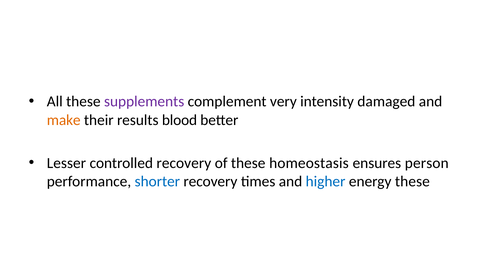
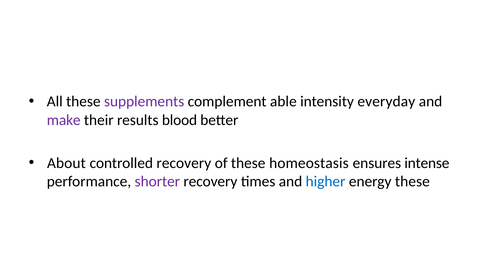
very: very -> able
damaged: damaged -> everyday
make colour: orange -> purple
Lesser: Lesser -> About
person: person -> intense
shorter colour: blue -> purple
